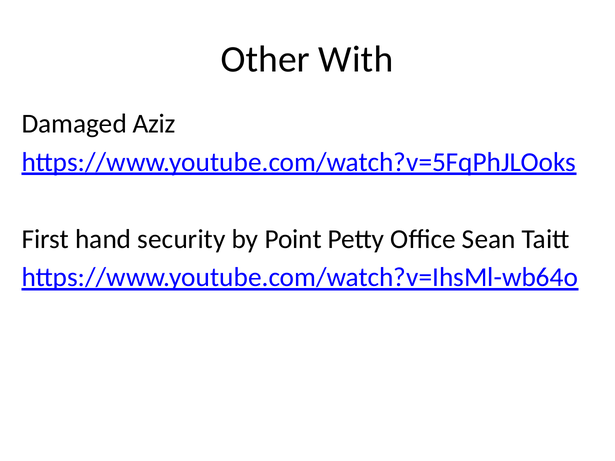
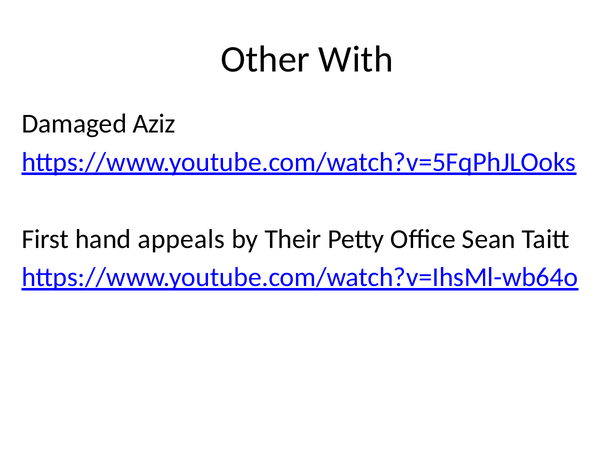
security: security -> appeals
Point: Point -> Their
